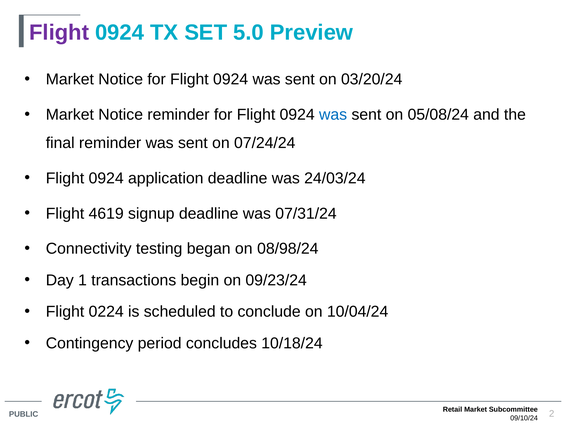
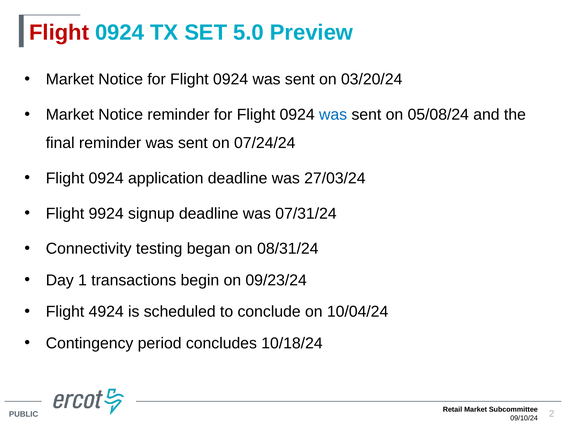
Flight at (59, 33) colour: purple -> red
24/03/24: 24/03/24 -> 27/03/24
4619: 4619 -> 9924
08/98/24: 08/98/24 -> 08/31/24
0224: 0224 -> 4924
